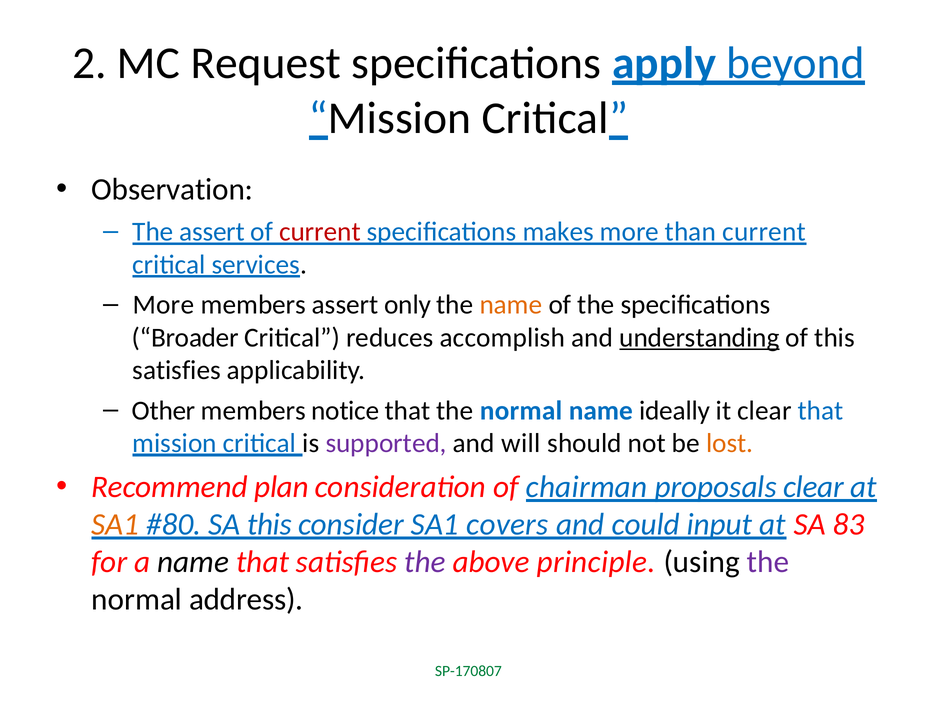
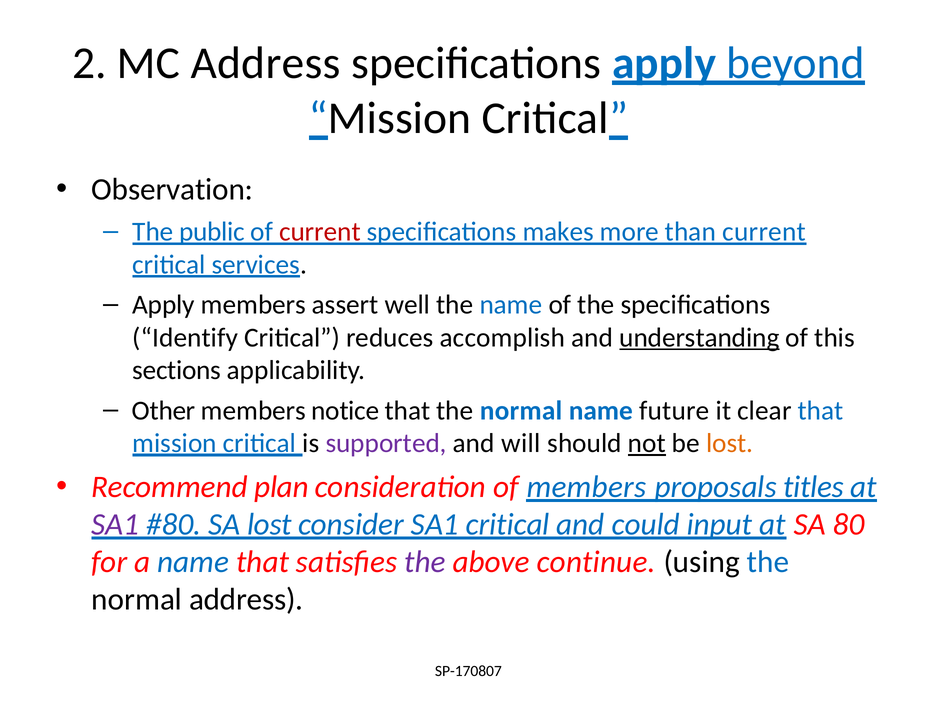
MC Request: Request -> Address
The assert: assert -> public
More at (163, 305): More -> Apply
only: only -> well
name at (511, 305) colour: orange -> blue
Broader: Broader -> Identify
satisfies at (177, 370): satisfies -> sections
ideally: ideally -> future
not underline: none -> present
of chairman: chairman -> members
proposals clear: clear -> titles
SA1 at (115, 524) colour: orange -> purple
SA this: this -> lost
SA1 covers: covers -> critical
83: 83 -> 80
name at (193, 562) colour: black -> blue
principle: principle -> continue
the at (768, 562) colour: purple -> blue
SP-170807 colour: green -> black
